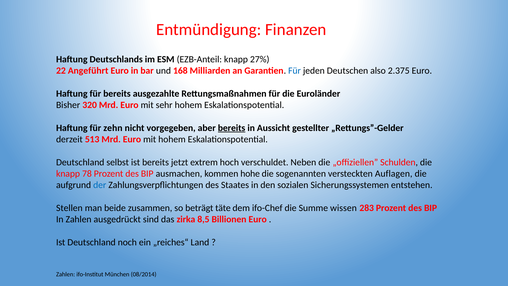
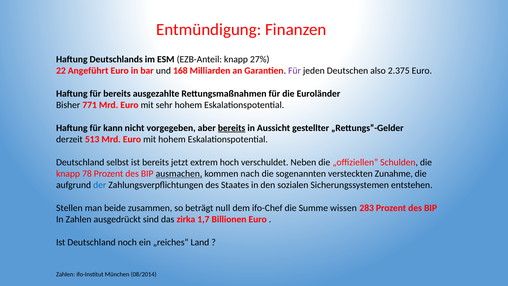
Für at (295, 71) colour: blue -> purple
320: 320 -> 771
zehn: zehn -> kann
ausmachen underline: none -> present
hohe: hohe -> nach
Auflagen: Auflagen -> Zunahme
täte: täte -> null
8,5: 8,5 -> 1,7
